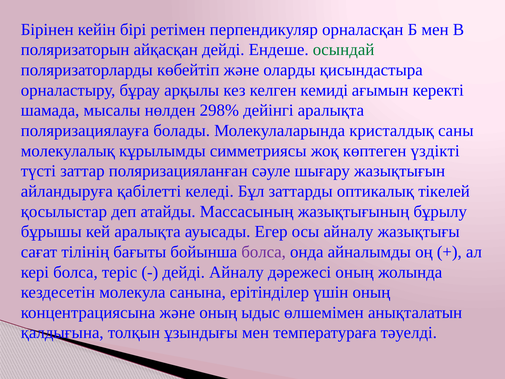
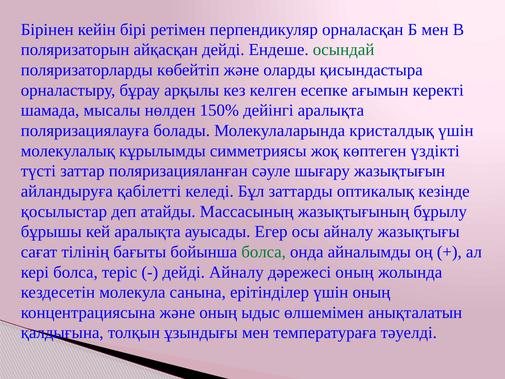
кемиді: кемиді -> есепке
298%: 298% -> 150%
кристалдық саны: саны -> үшін
тікелей: тікелей -> кезінде
болса at (264, 252) colour: purple -> green
